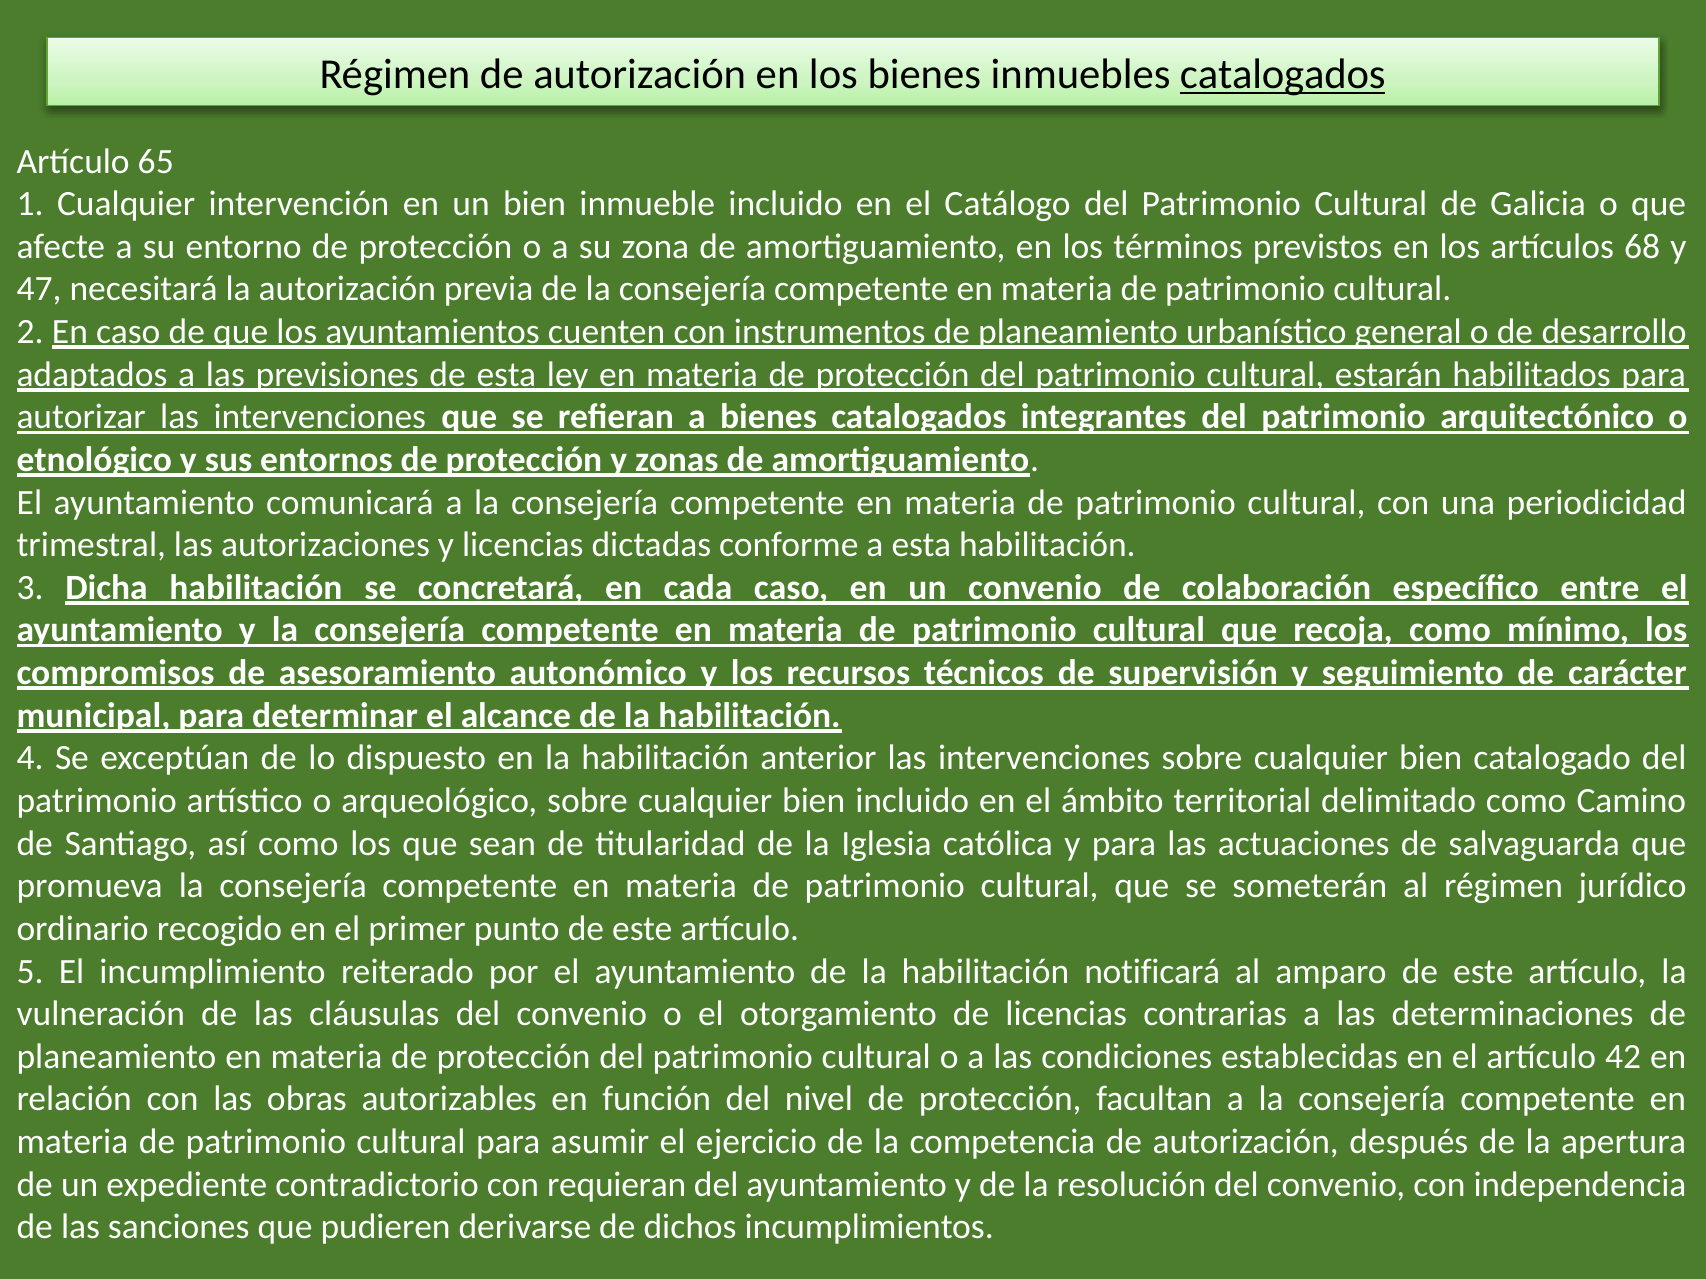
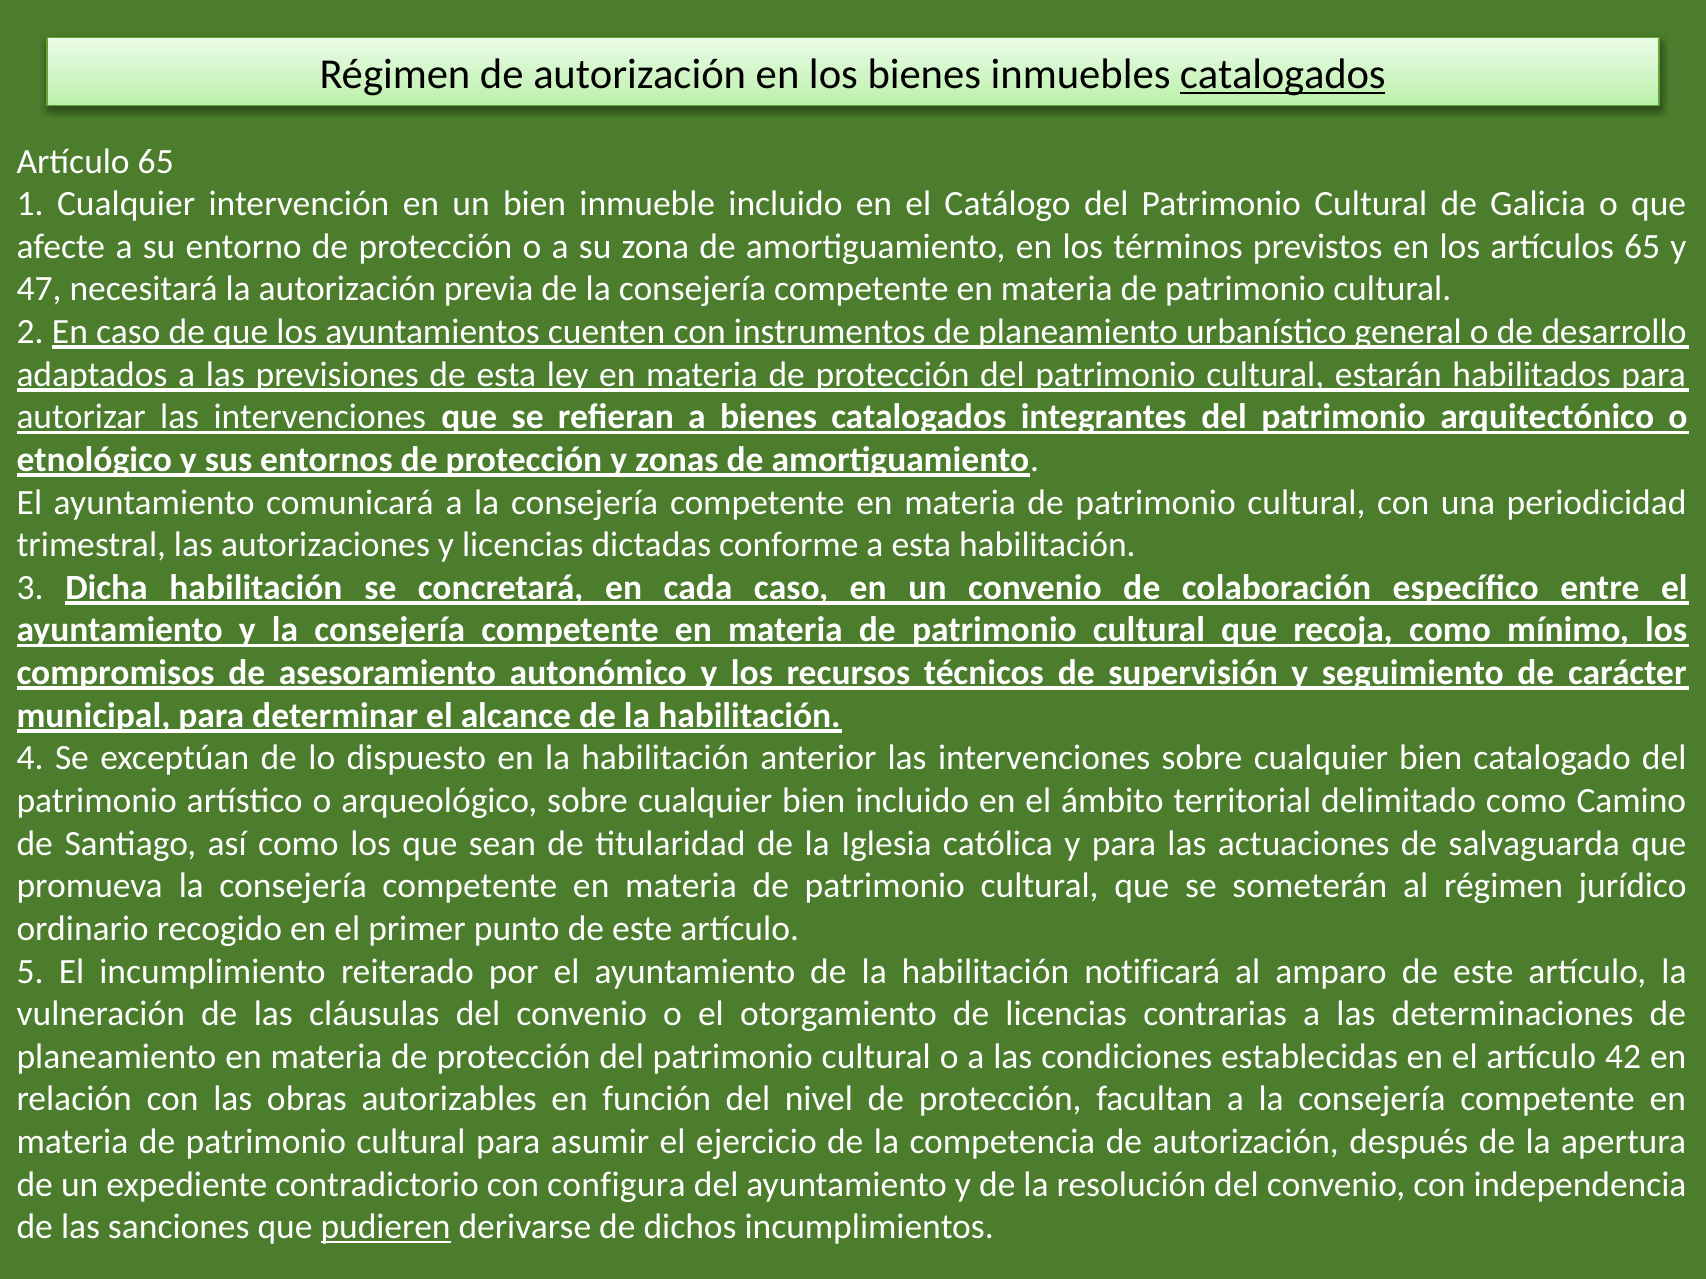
artículos 68: 68 -> 65
requieran: requieran -> configura
pudieren underline: none -> present
